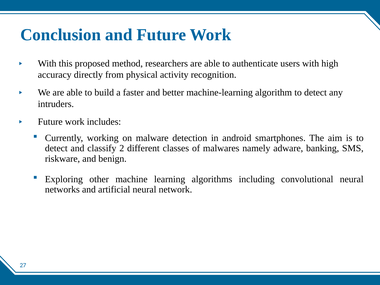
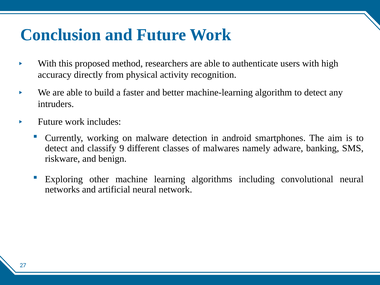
2: 2 -> 9
